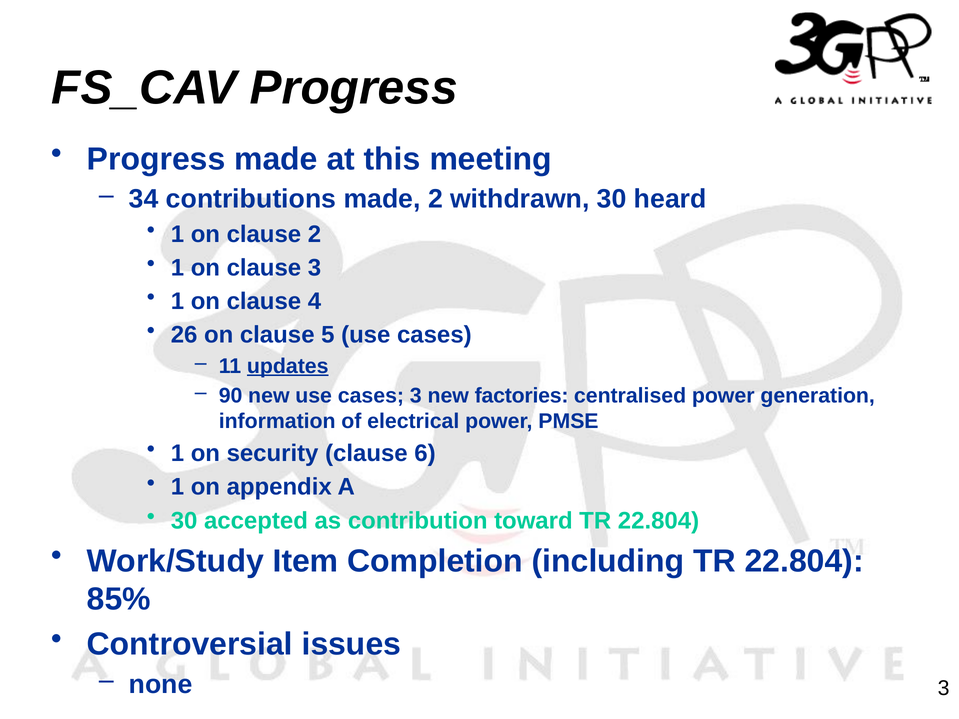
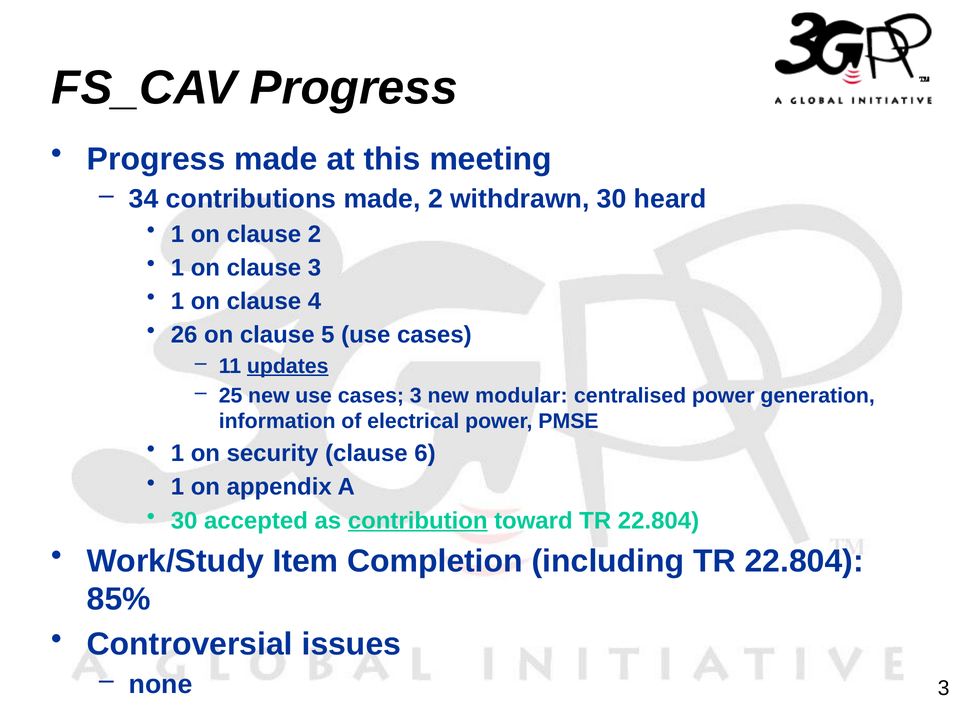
90: 90 -> 25
factories: factories -> modular
contribution underline: none -> present
